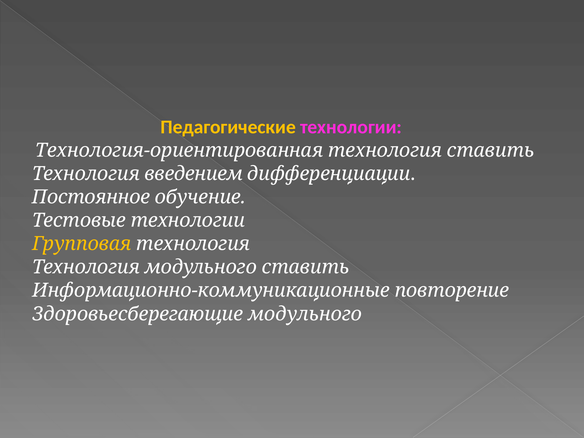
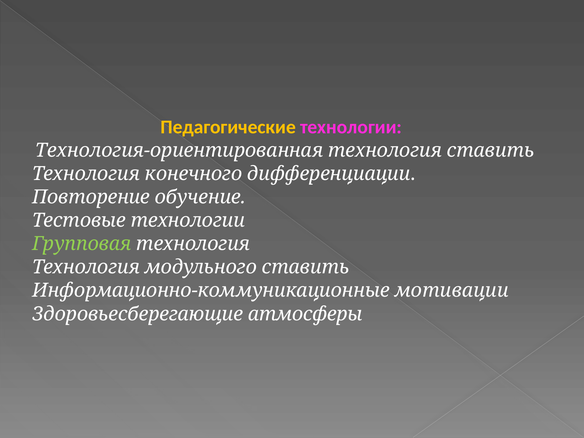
введением: введением -> конечного
Постоянное: Постоянное -> Повторение
Групповая colour: yellow -> light green
повторение: повторение -> мотивации
Здоровьесберегающие модульного: модульного -> атмосферы
